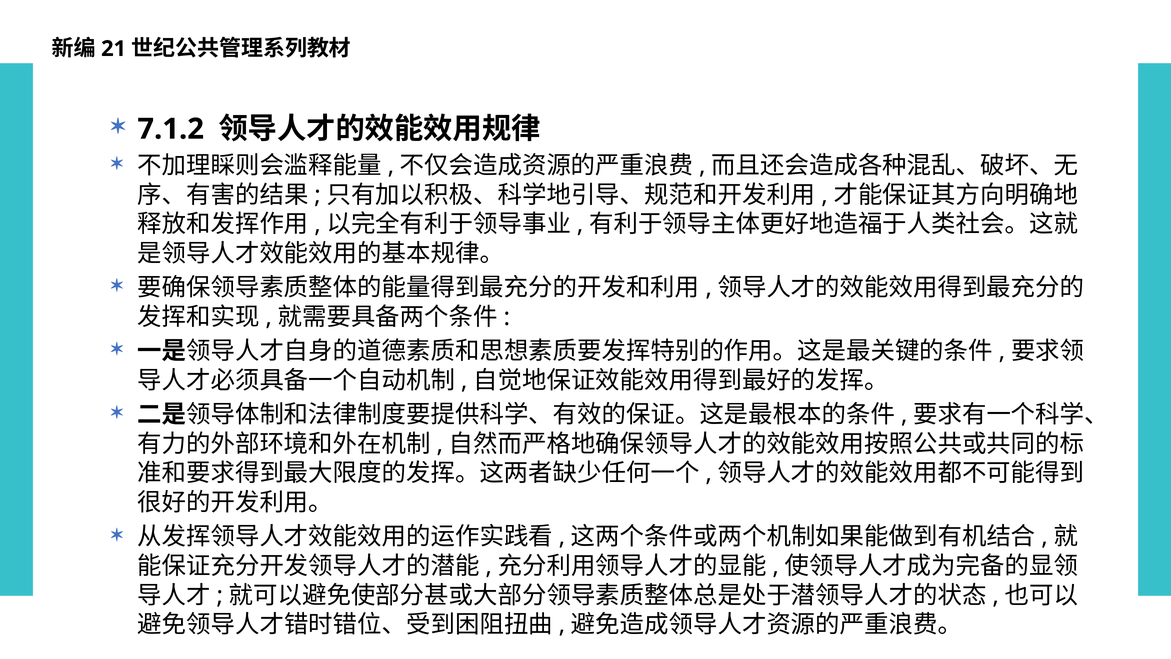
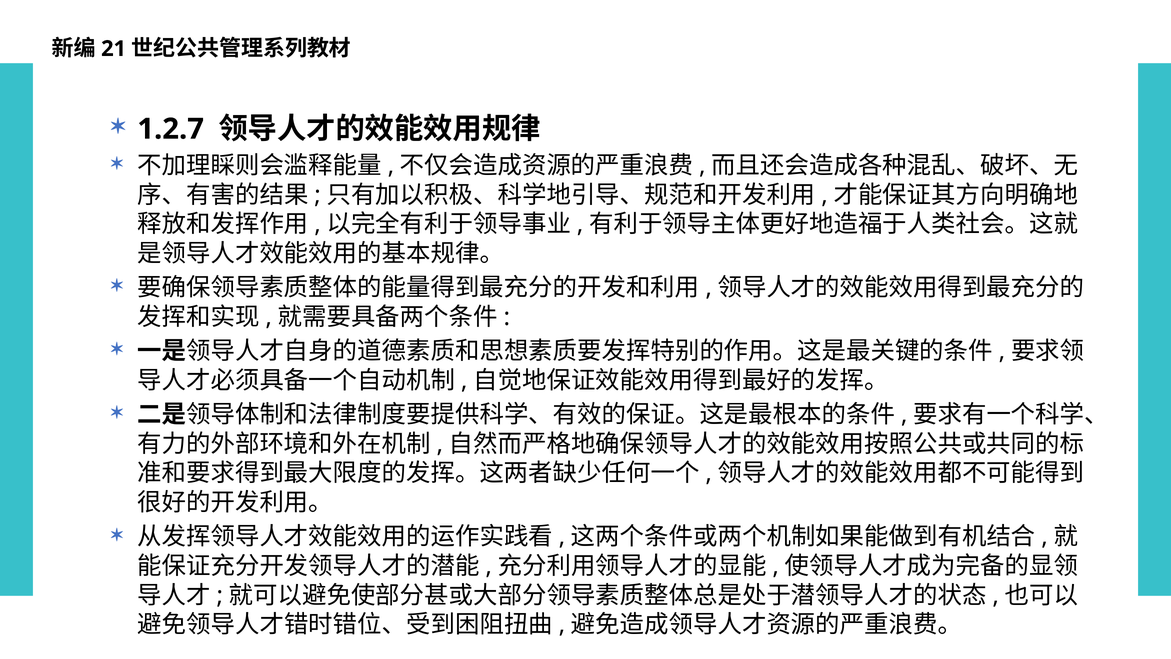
7.1.2: 7.1.2 -> 1.2.7
